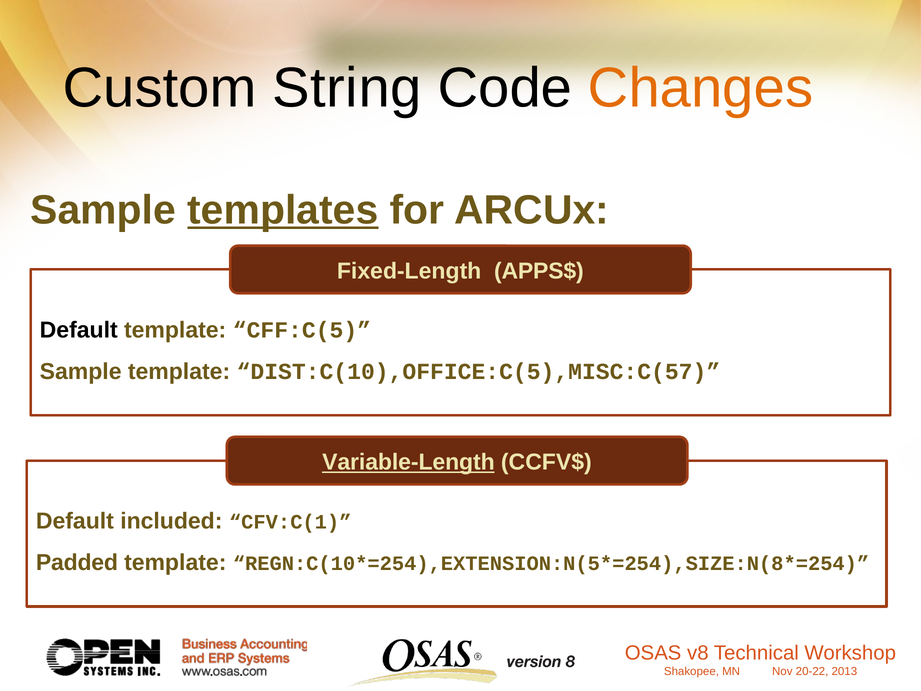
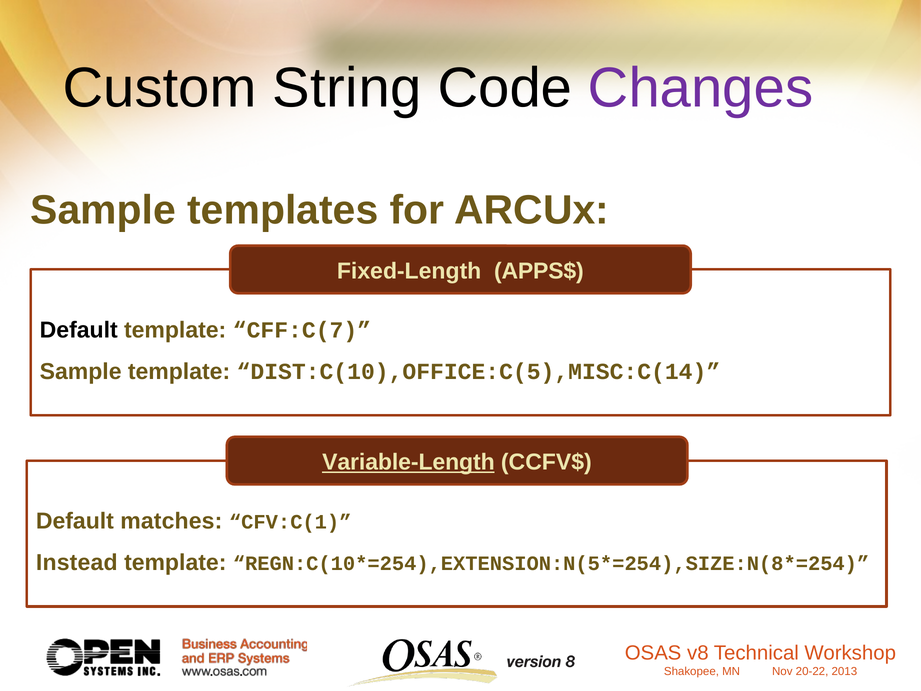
Changes colour: orange -> purple
templates underline: present -> none
CFF:C(5: CFF:C(5 -> CFF:C(7
DIST:C(10),OFFICE:C(5),MISC:C(57: DIST:C(10),OFFICE:C(5),MISC:C(57 -> DIST:C(10),OFFICE:C(5),MISC:C(14
included: included -> matches
Padded: Padded -> Instead
